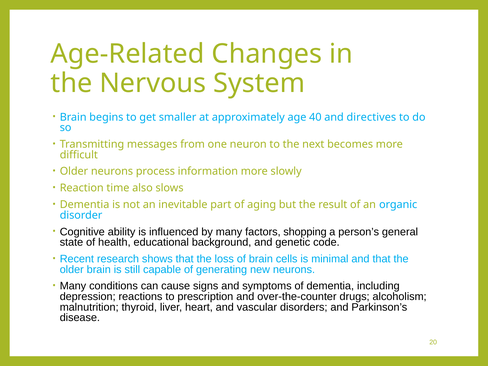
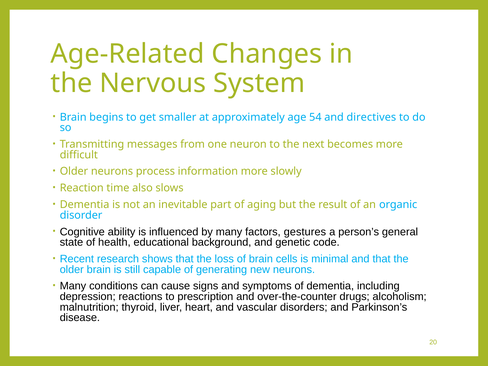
40: 40 -> 54
shopping: shopping -> gestures
